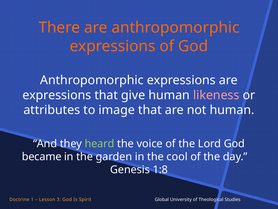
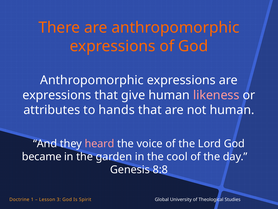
image: image -> hands
heard colour: light green -> pink
1:8: 1:8 -> 8:8
